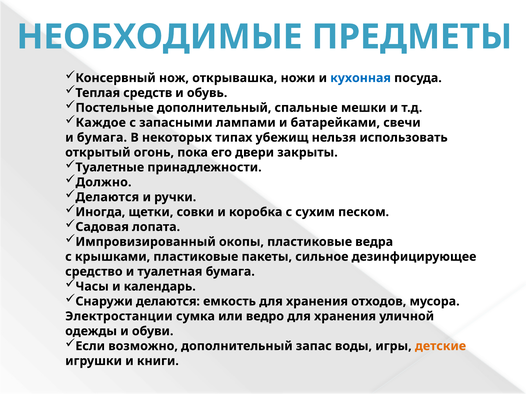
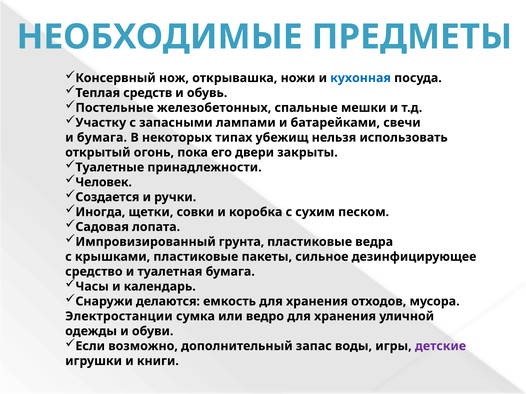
Постельные дополнительный: дополнительный -> железобетонных
Каждое: Каждое -> Участку
Должно: Должно -> Человек
Делаются at (107, 197): Делаются -> Создается
окопы: окопы -> грунта
детские colour: orange -> purple
